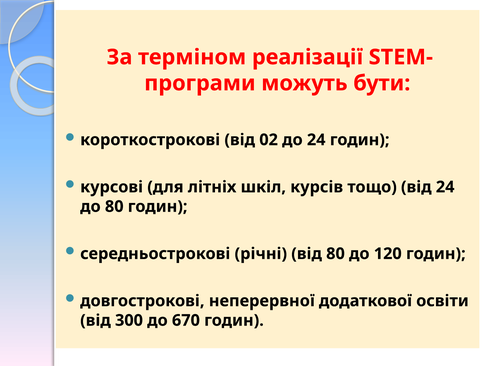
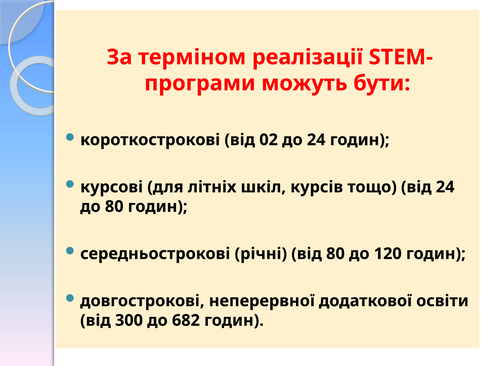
670: 670 -> 682
